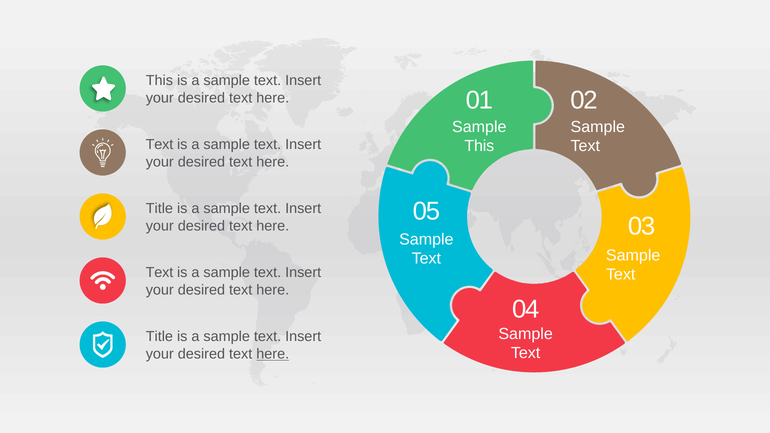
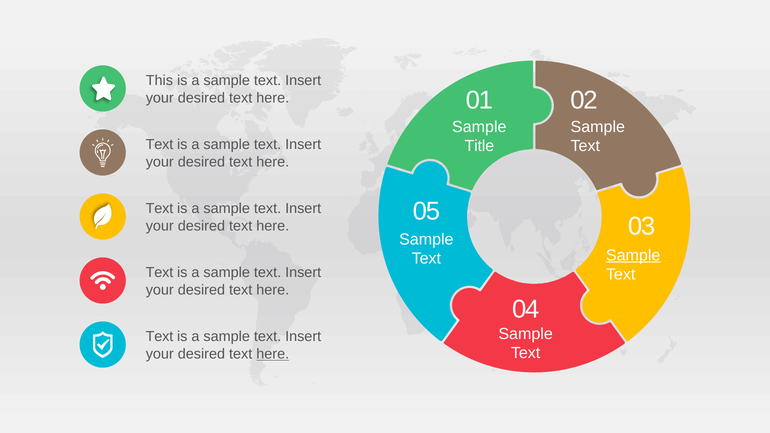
This at (479, 146): This -> Title
Title at (159, 209): Title -> Text
Sample at (633, 255) underline: none -> present
Title at (159, 337): Title -> Text
